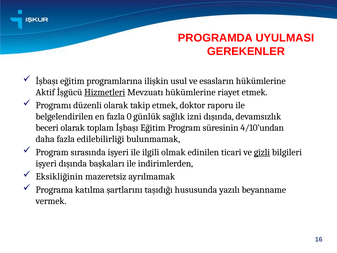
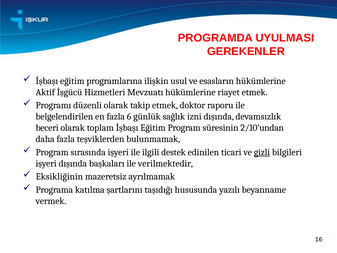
Hizmetleri underline: present -> none
0: 0 -> 6
4/10’undan: 4/10’undan -> 2/10’undan
edilebilirliği: edilebilirliği -> teşviklerden
olmak: olmak -> destek
indirimlerden: indirimlerden -> verilmektedir
